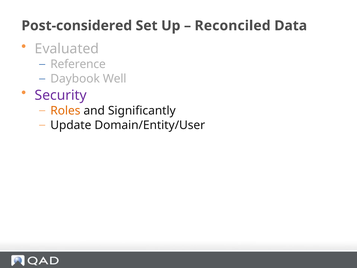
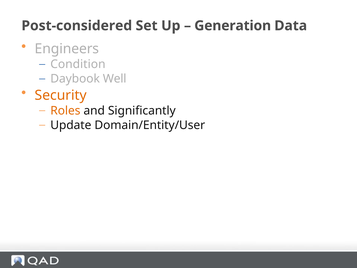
Reconciled: Reconciled -> Generation
Evaluated: Evaluated -> Engineers
Reference: Reference -> Condition
Security colour: purple -> orange
